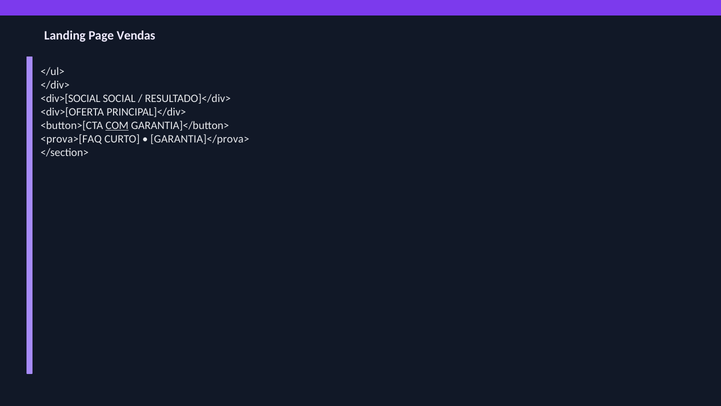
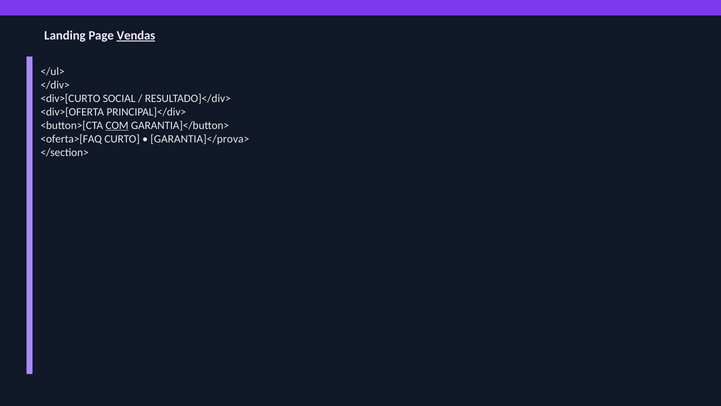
Vendas underline: none -> present
<div>[SOCIAL: <div>[SOCIAL -> <div>[CURTO
<prova>[FAQ: <prova>[FAQ -> <oferta>[FAQ
